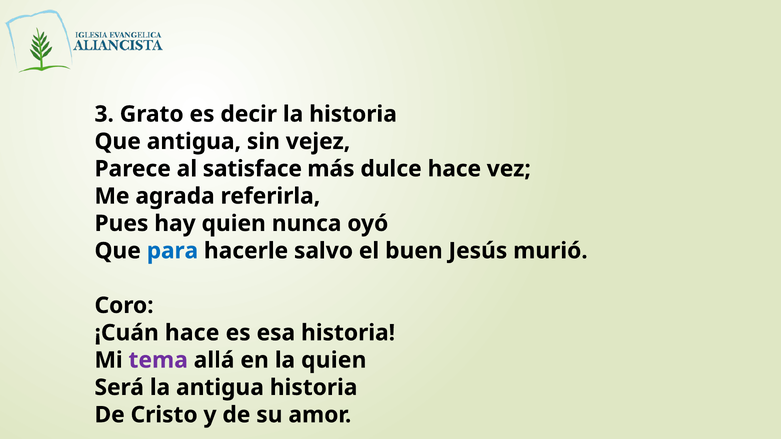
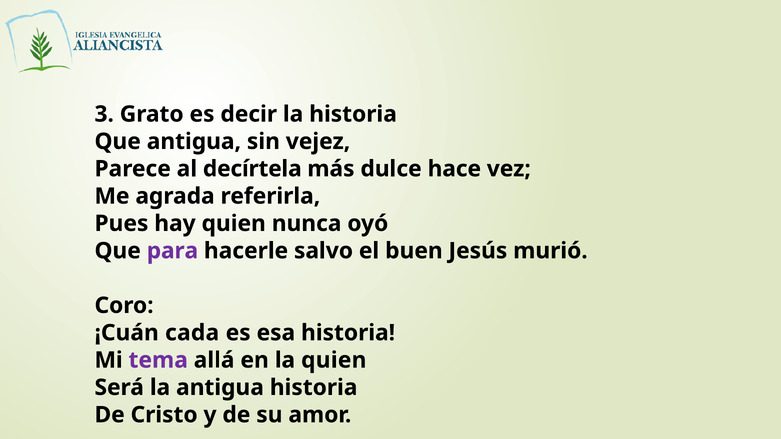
satisface: satisface -> decírtela
para colour: blue -> purple
¡Cuán hace: hace -> cada
